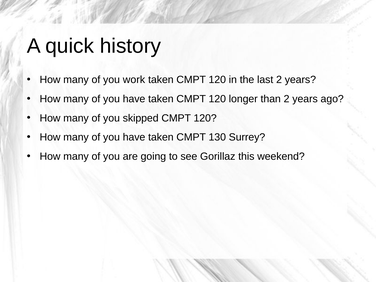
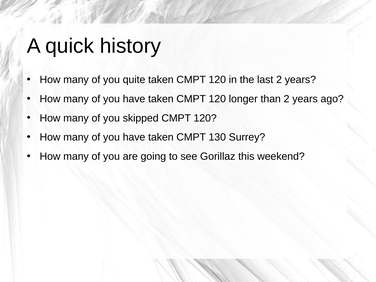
work: work -> quite
